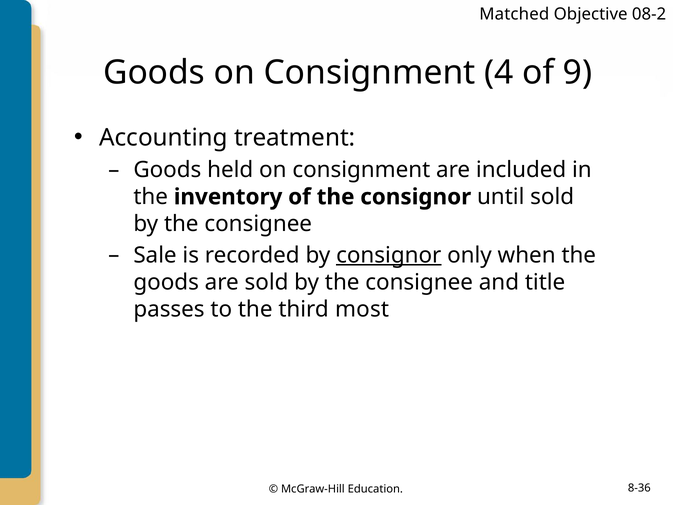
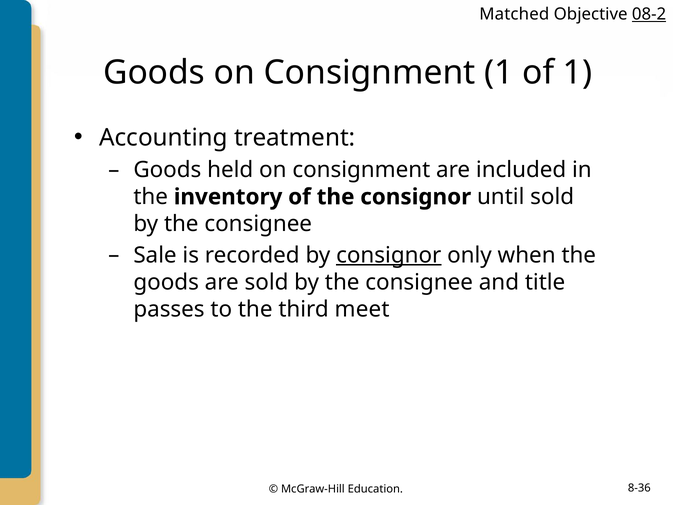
08-2 underline: none -> present
Consignment 4: 4 -> 1
of 9: 9 -> 1
most: most -> meet
